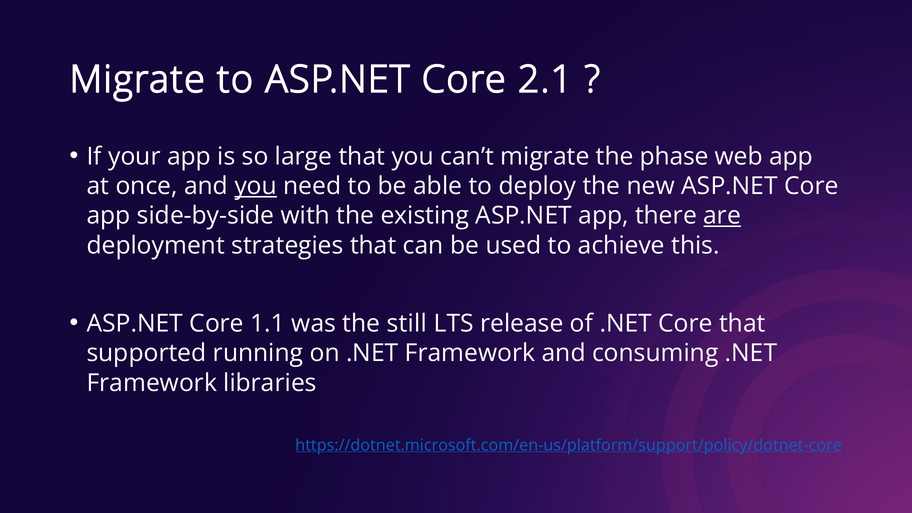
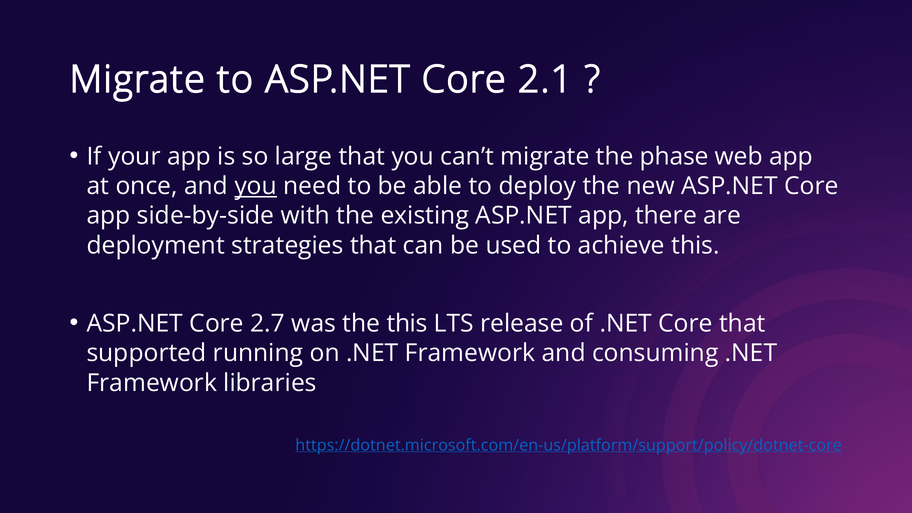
are underline: present -> none
1.1: 1.1 -> 2.7
the still: still -> this
